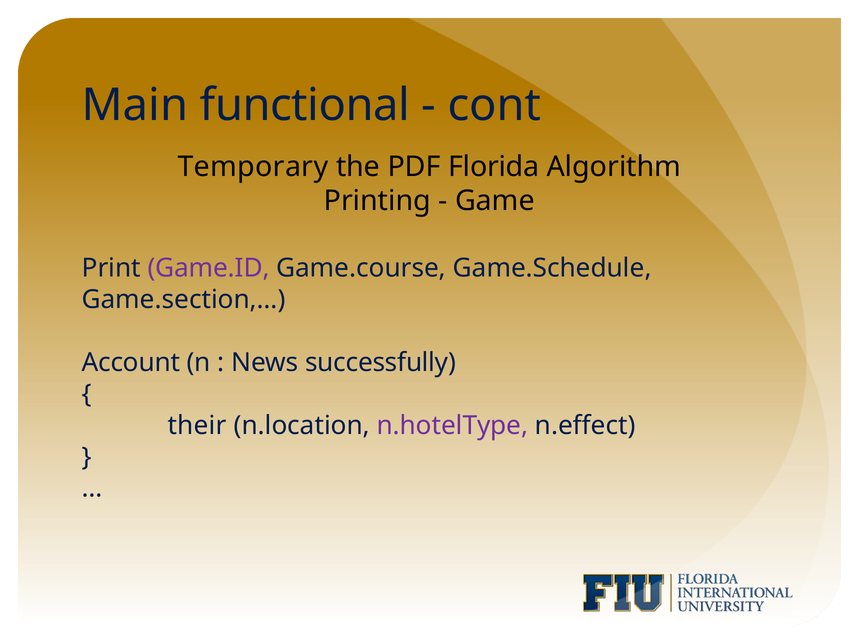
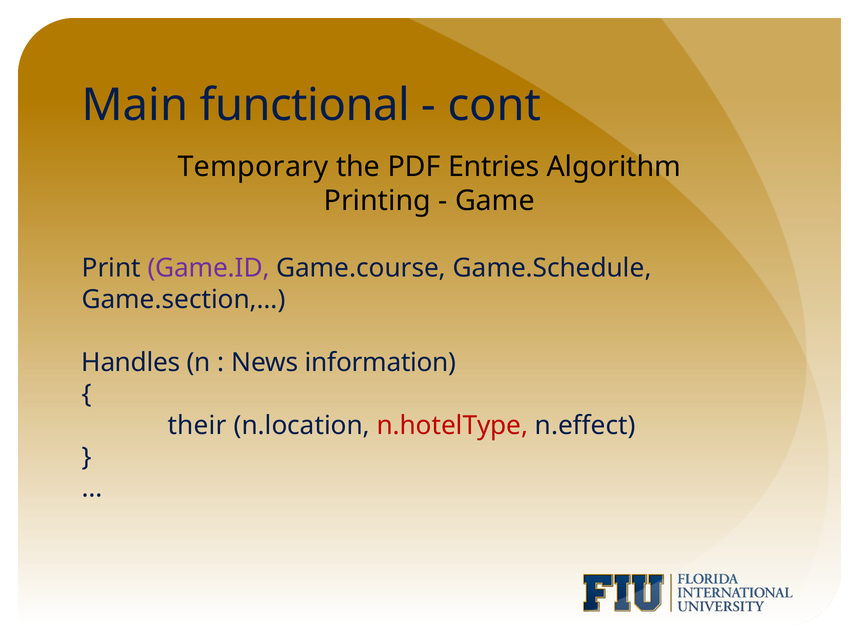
Florida: Florida -> Entries
Account: Account -> Handles
successfully: successfully -> information
n.hotelType colour: purple -> red
